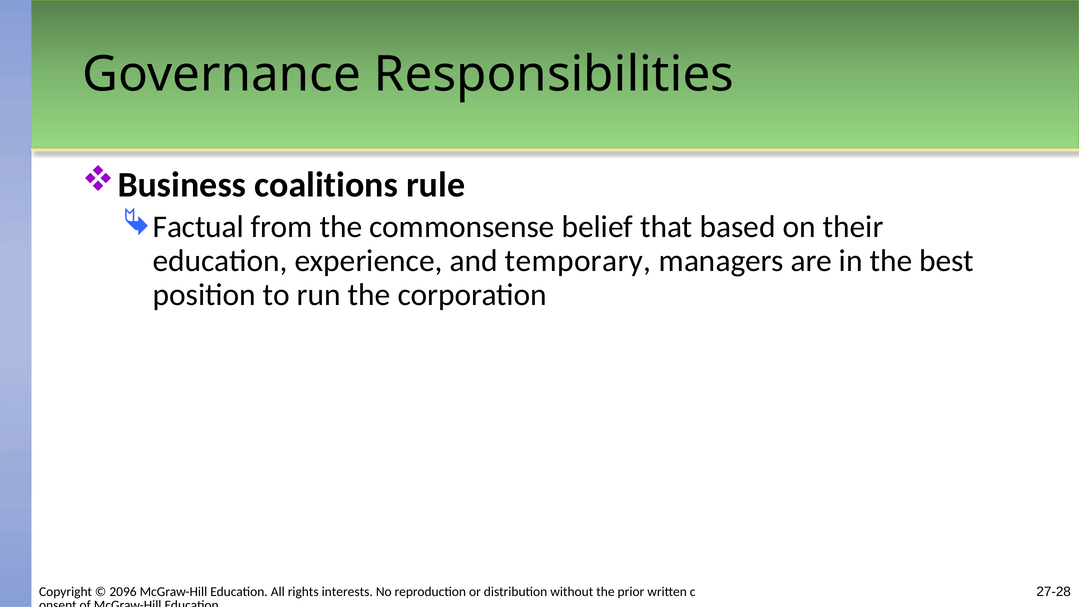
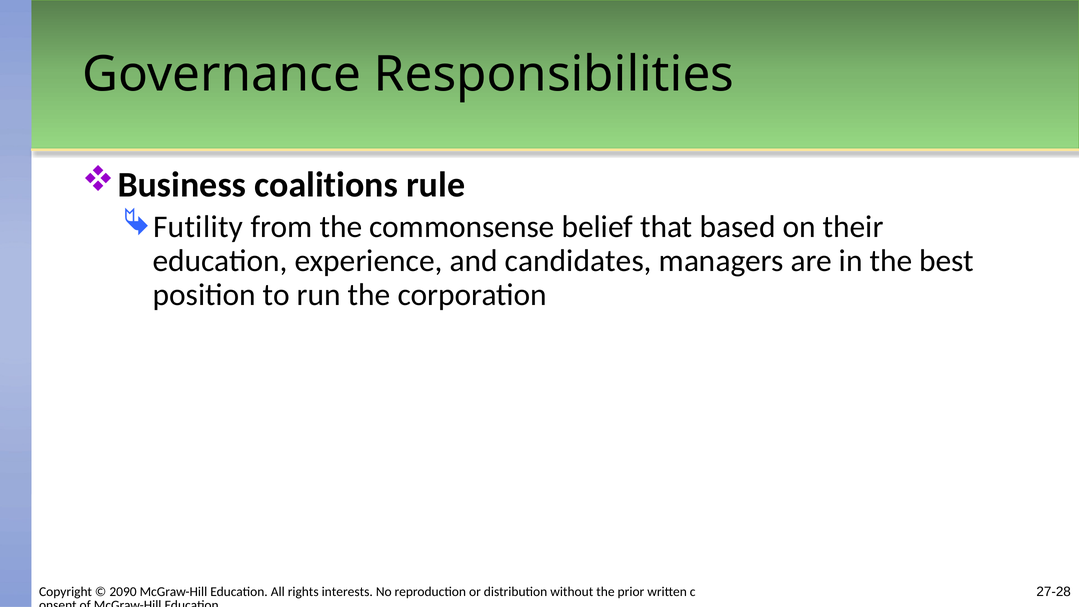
Factual: Factual -> Futility
temporary: temporary -> candidates
2096: 2096 -> 2090
